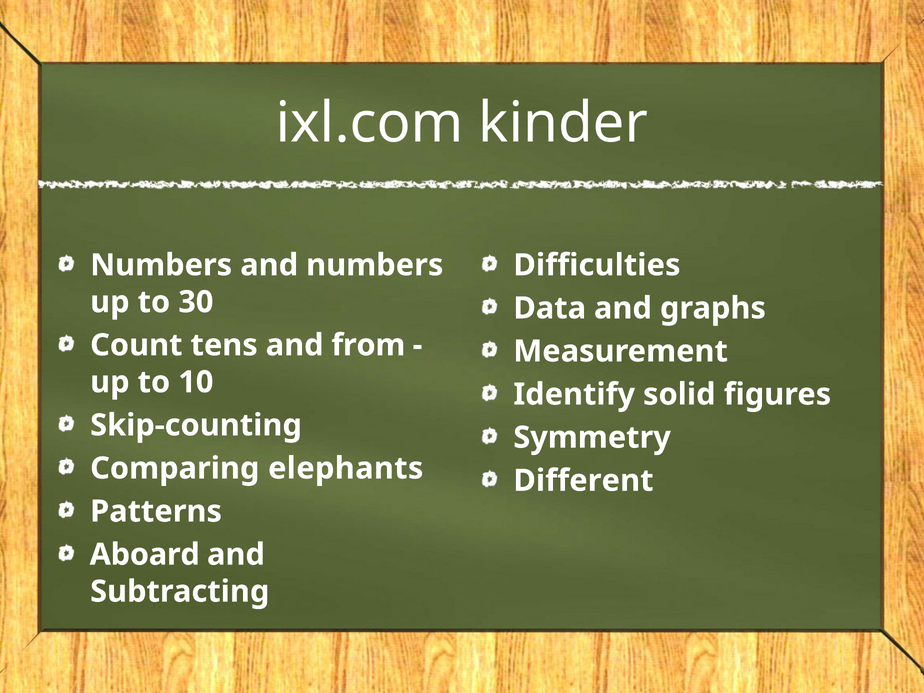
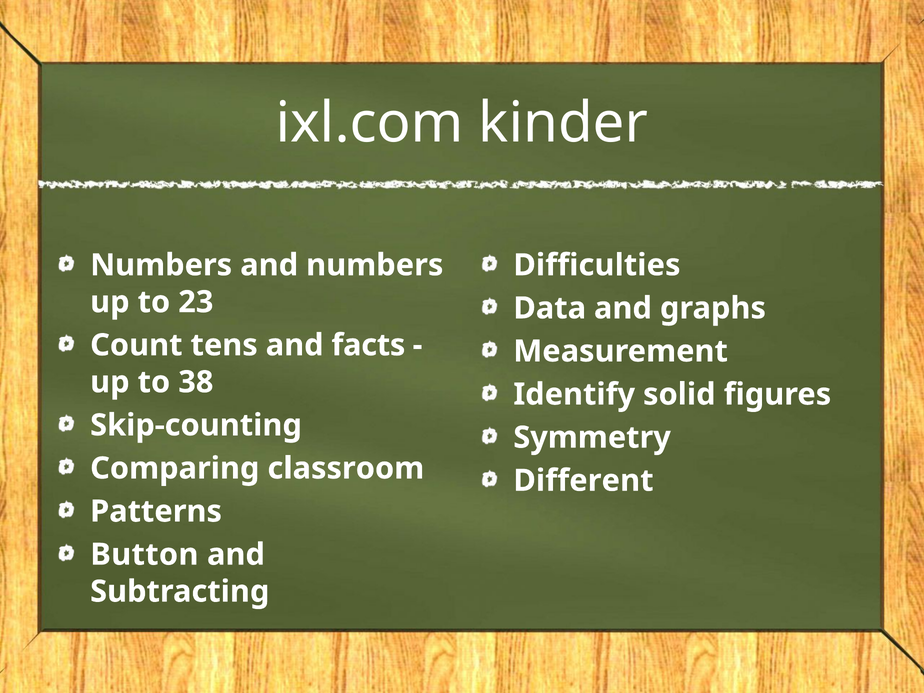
30: 30 -> 23
from: from -> facts
10: 10 -> 38
elephants: elephants -> classroom
Aboard: Aboard -> Button
